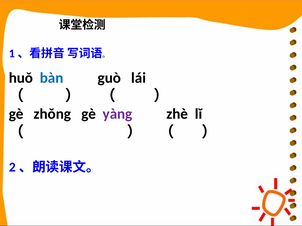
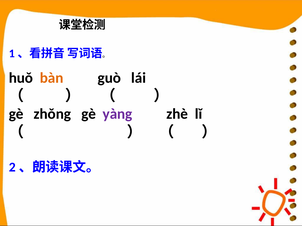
bàn colour: blue -> orange
